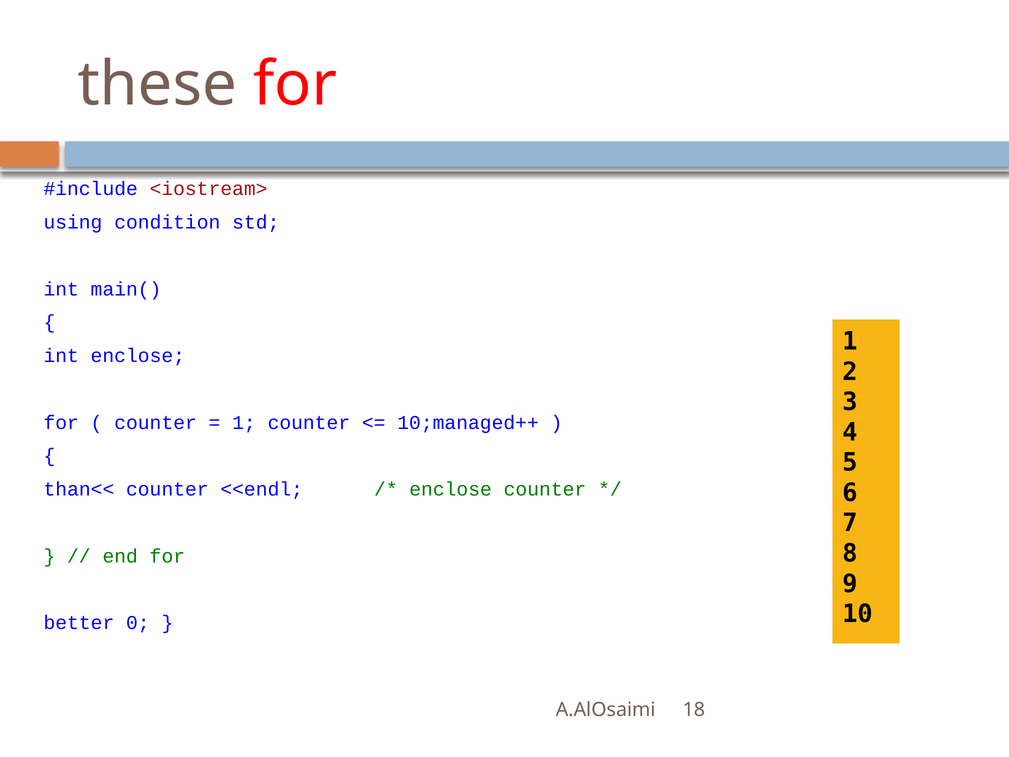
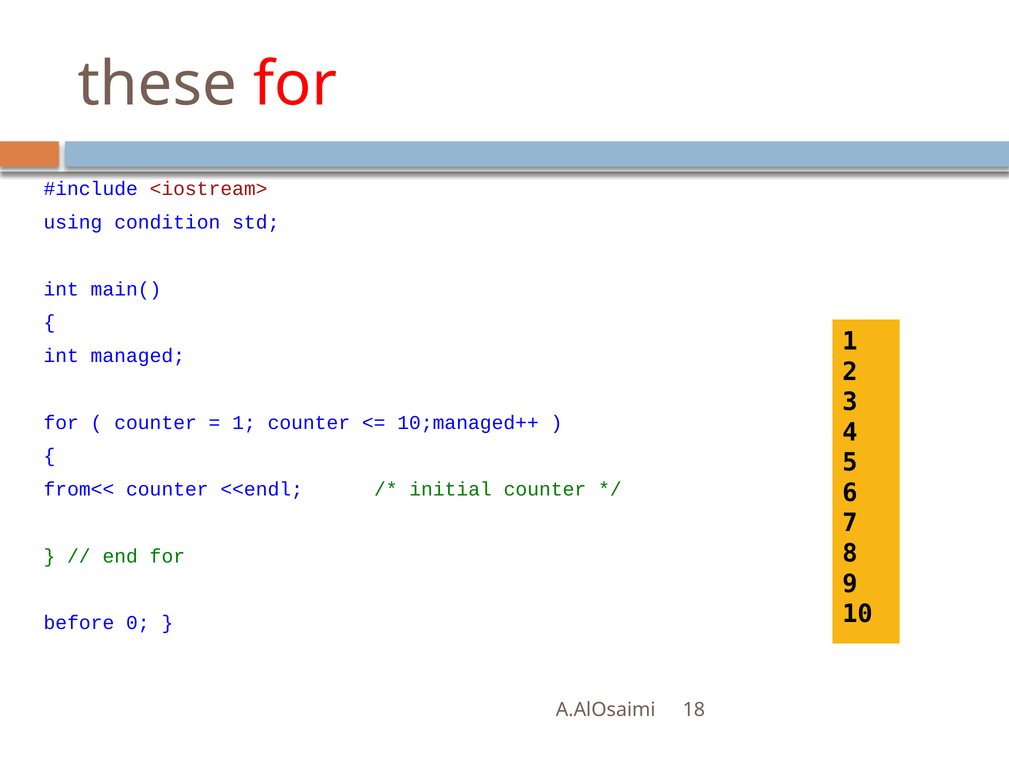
int enclose: enclose -> managed
than<<: than<< -> from<<
enclose at (451, 489): enclose -> initial
better: better -> before
